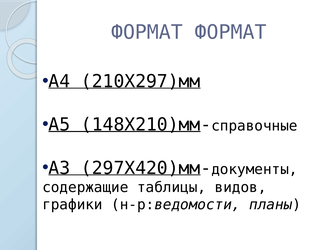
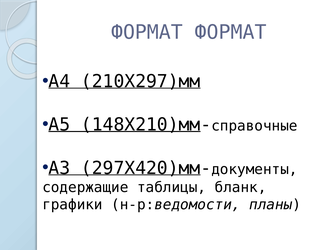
видов: видов -> бланк
